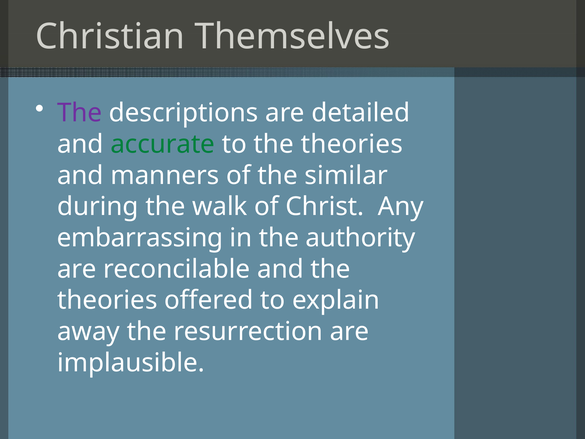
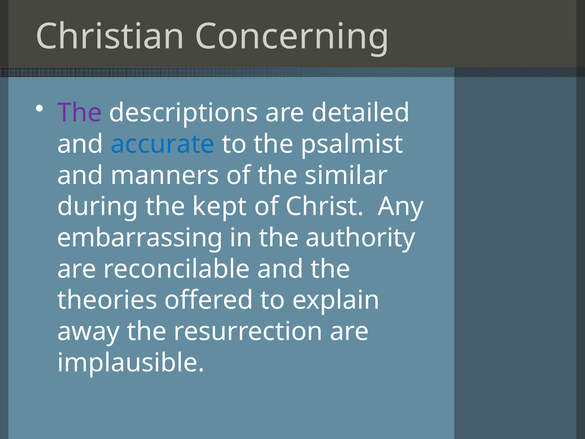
Themselves: Themselves -> Concerning
accurate colour: green -> blue
to the theories: theories -> psalmist
walk: walk -> kept
